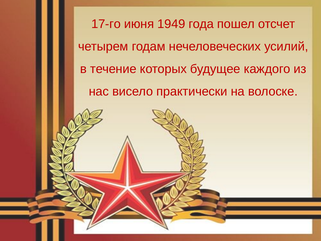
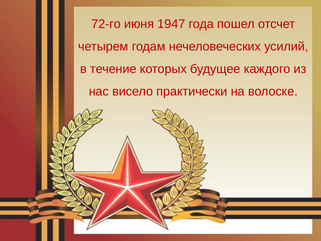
17-го: 17-го -> 72-го
1949: 1949 -> 1947
